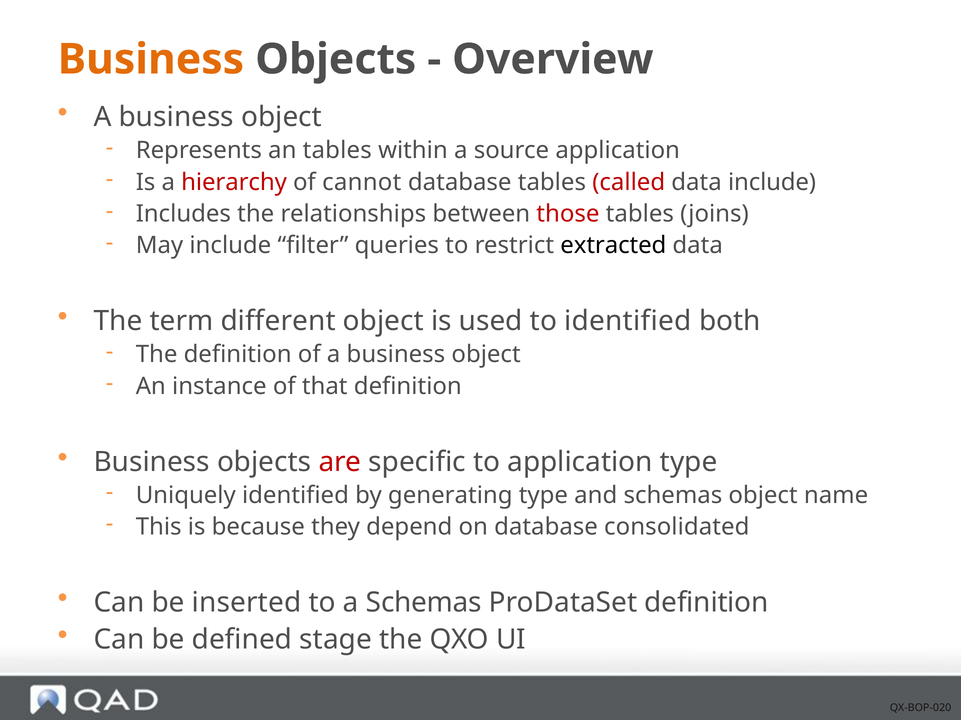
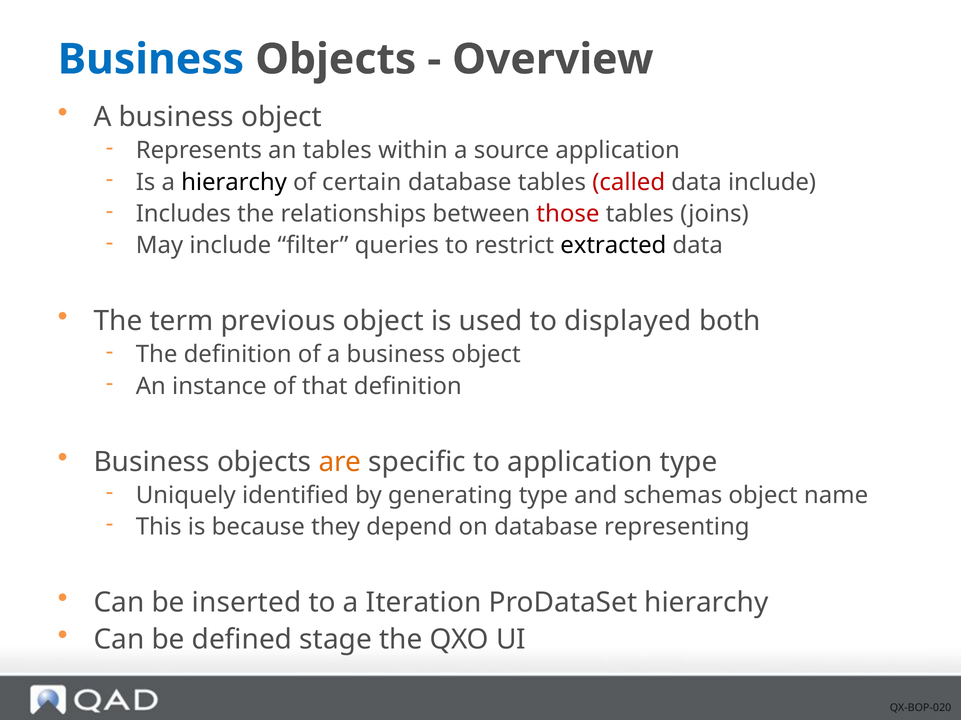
Business at (151, 59) colour: orange -> blue
hierarchy at (234, 182) colour: red -> black
cannot: cannot -> certain
different: different -> previous
to identified: identified -> displayed
are colour: red -> orange
consolidated: consolidated -> representing
a Schemas: Schemas -> Iteration
ProDataSet definition: definition -> hierarchy
